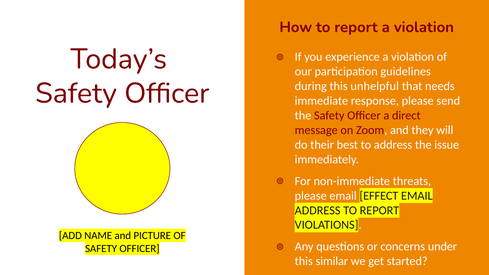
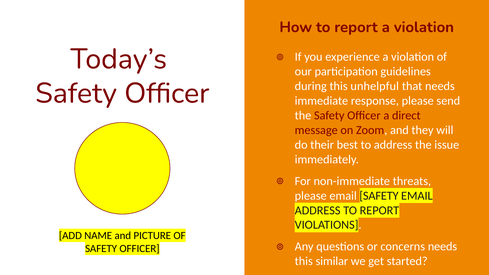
email EFFECT: EFFECT -> SAFETY
concerns under: under -> needs
